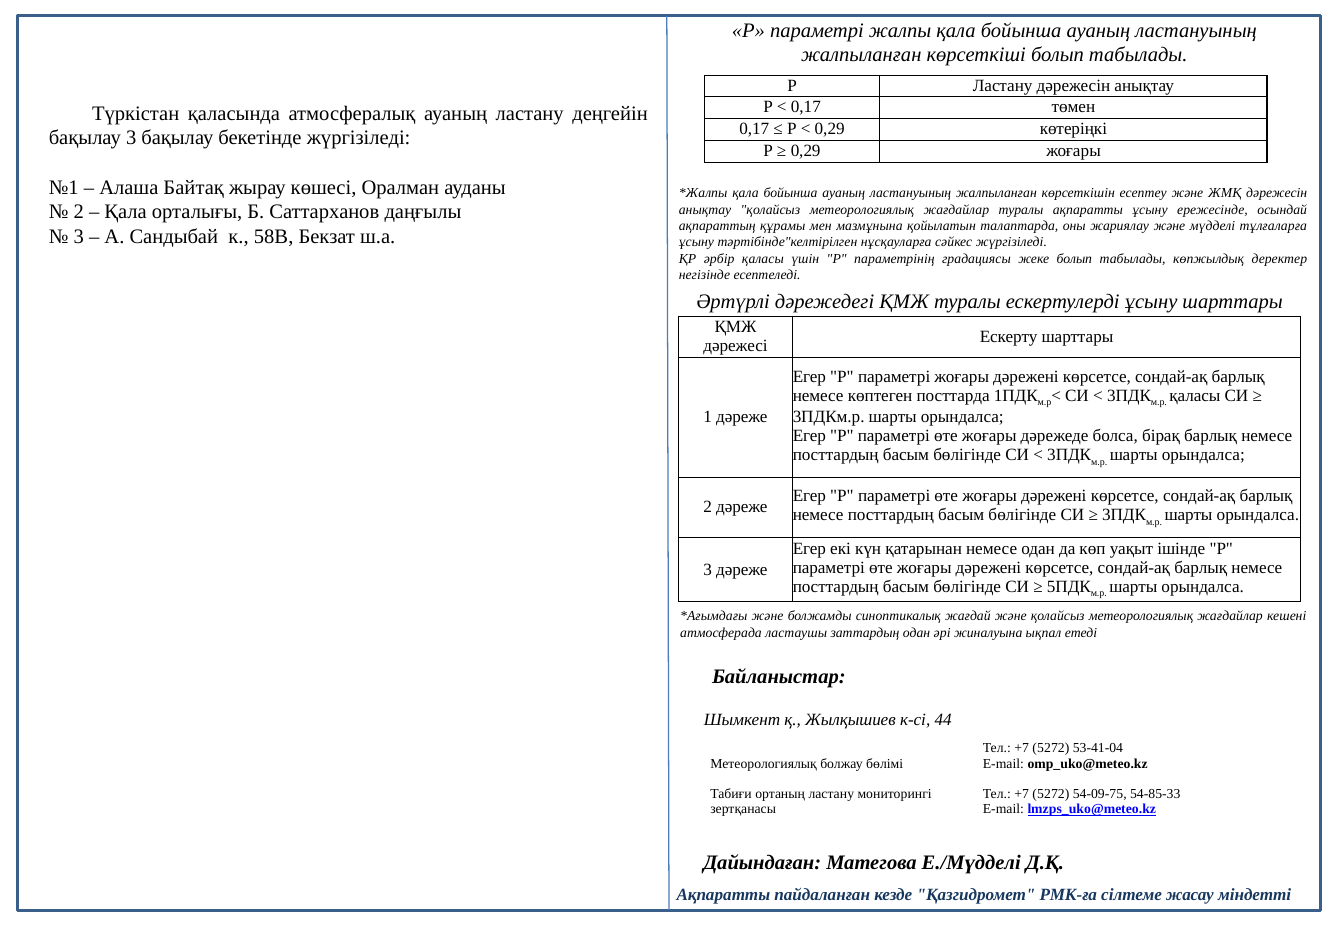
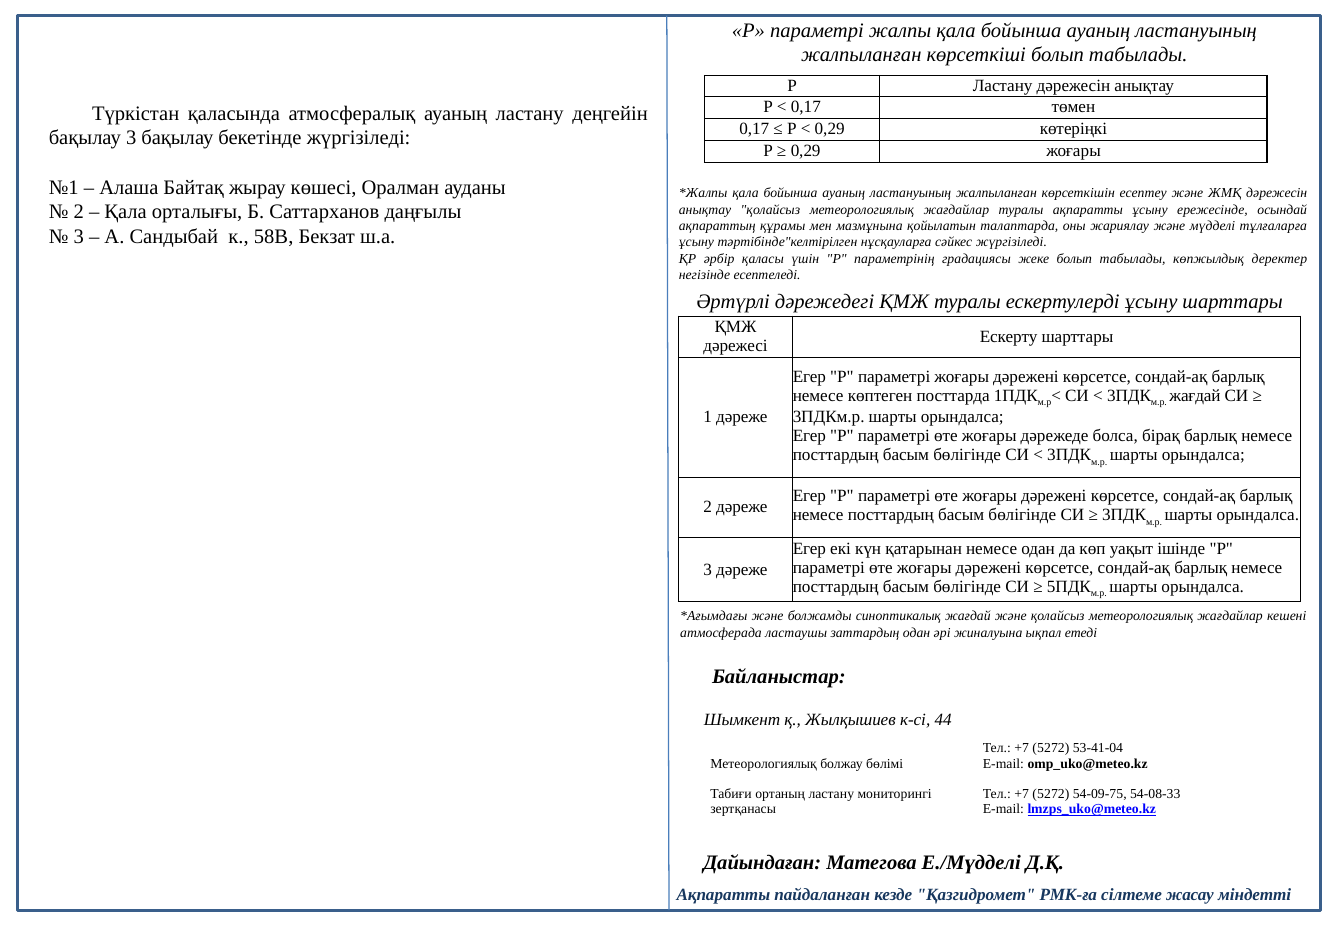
қаласы at (1195, 396): қаласы -> жағдай
54-85-33: 54-85-33 -> 54-08-33
